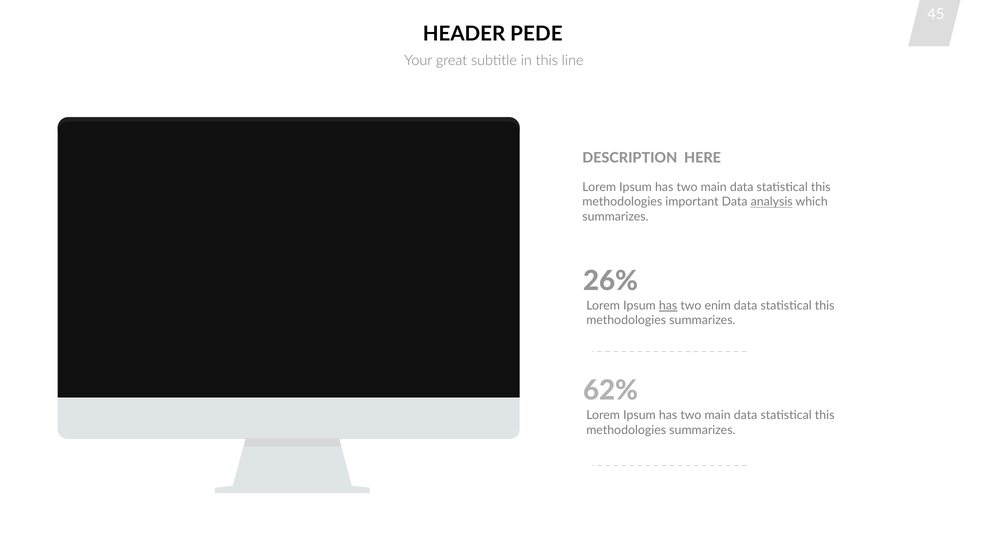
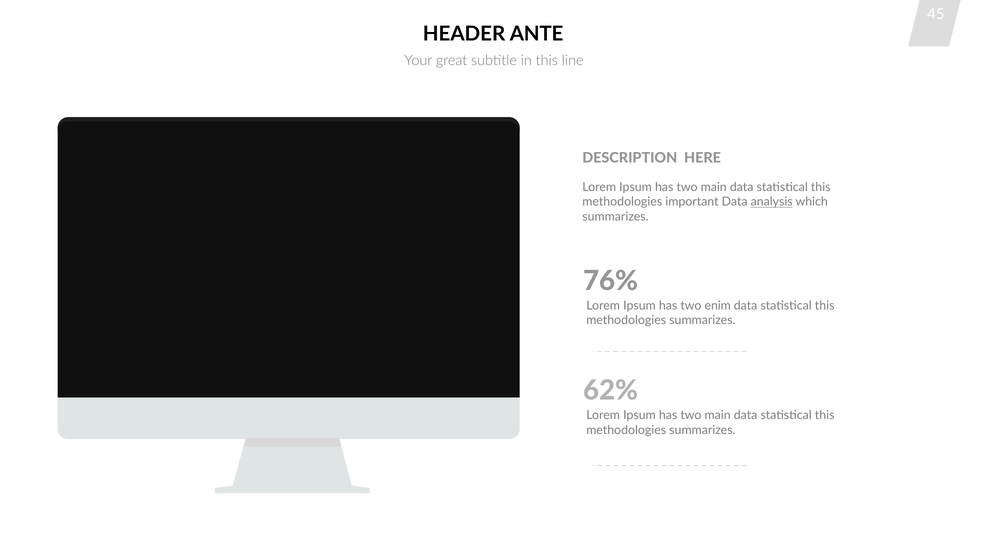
PEDE: PEDE -> ANTE
26%: 26% -> 76%
has at (668, 306) underline: present -> none
